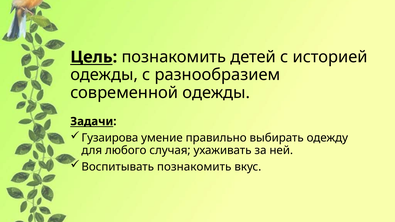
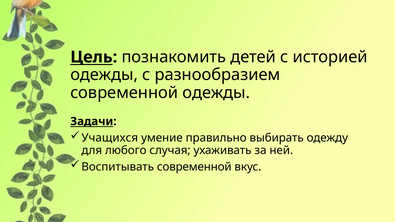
Гузаирова: Гузаирова -> Учащихся
Воспитывать познакомить: познакомить -> современной
